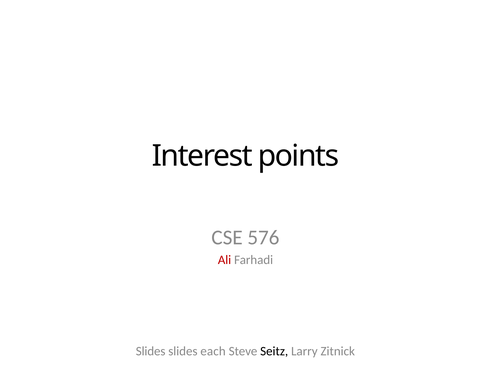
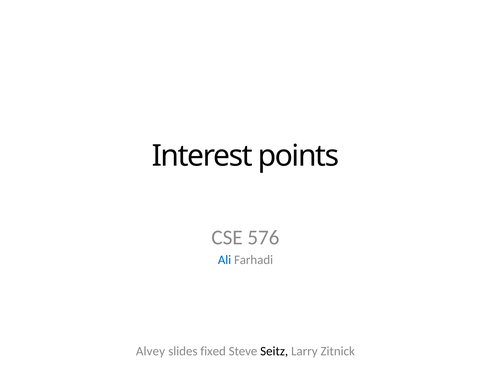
Ali colour: red -> blue
Slides at (151, 352): Slides -> Alvey
each: each -> fixed
